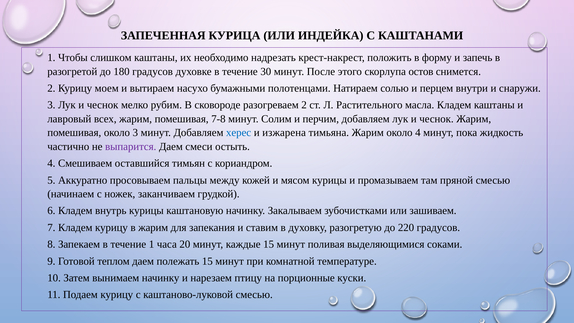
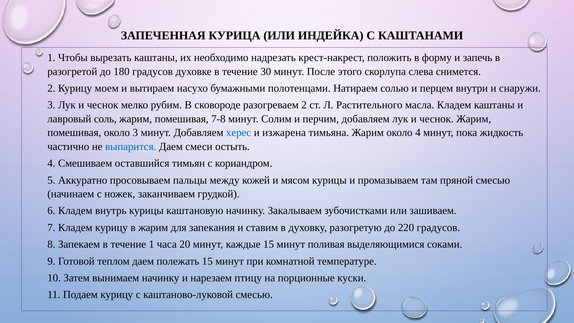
слишком: слишком -> вырезать
остов: остов -> слева
всех: всех -> соль
выпарится colour: purple -> blue
